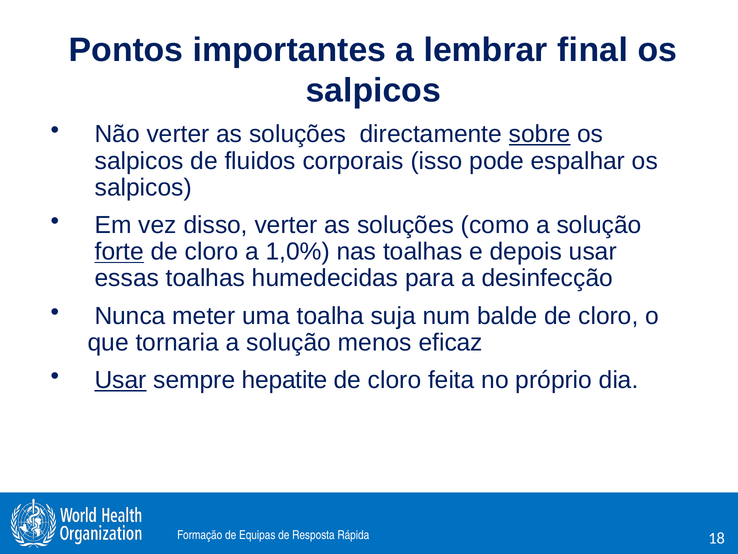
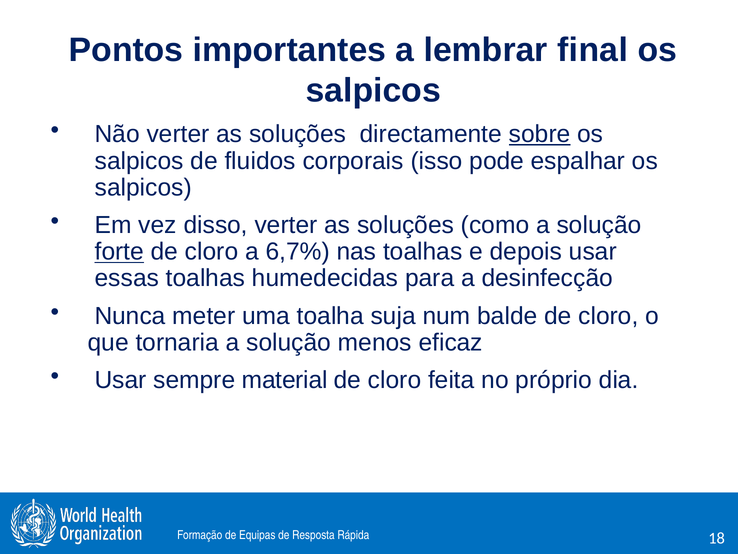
1,0%: 1,0% -> 6,7%
Usar at (121, 380) underline: present -> none
hepatite: hepatite -> material
